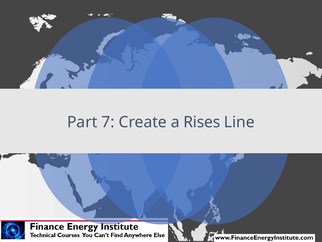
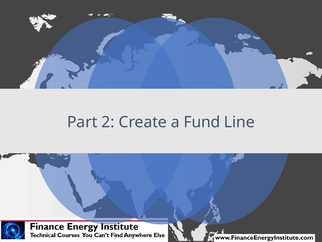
7: 7 -> 2
Rises: Rises -> Fund
